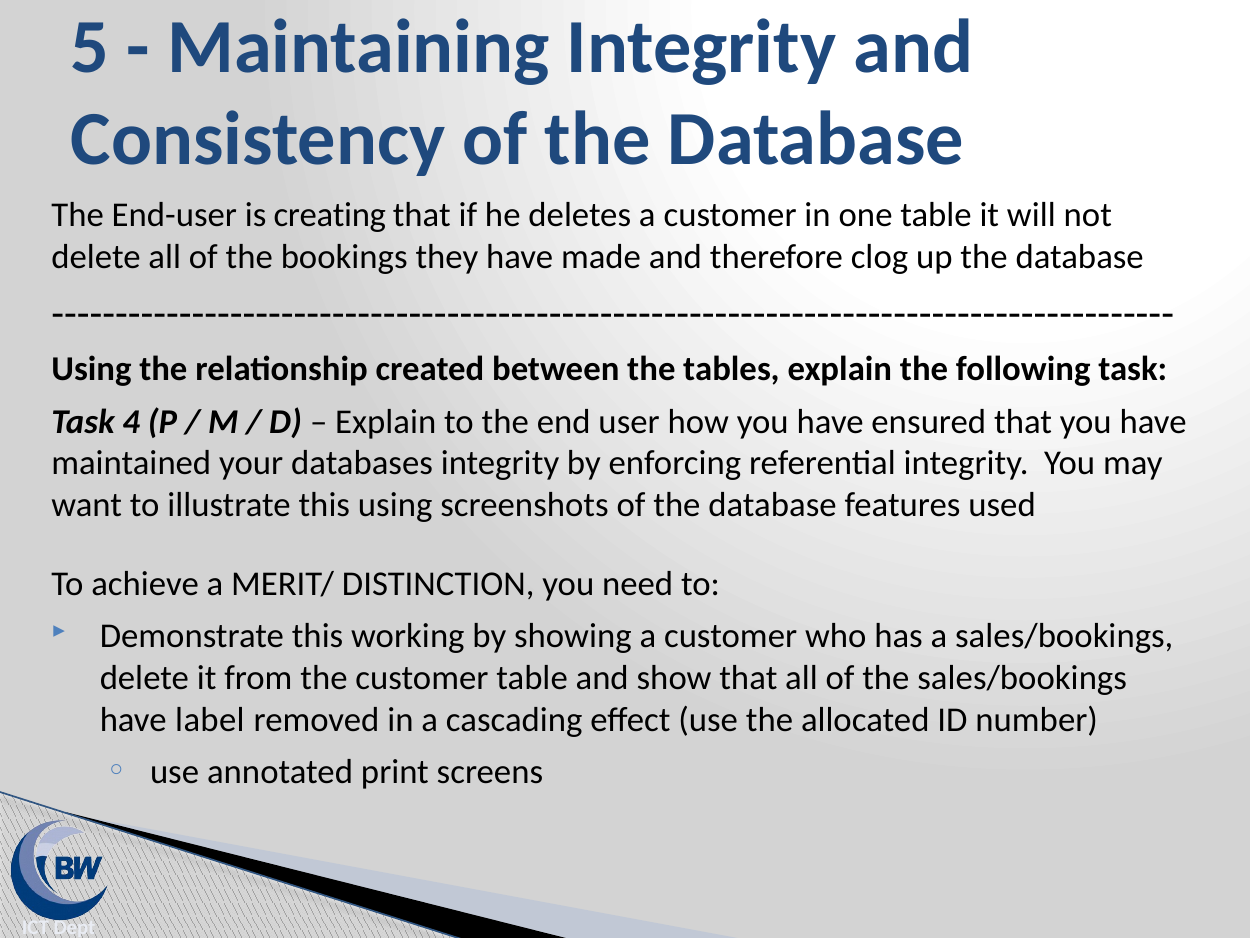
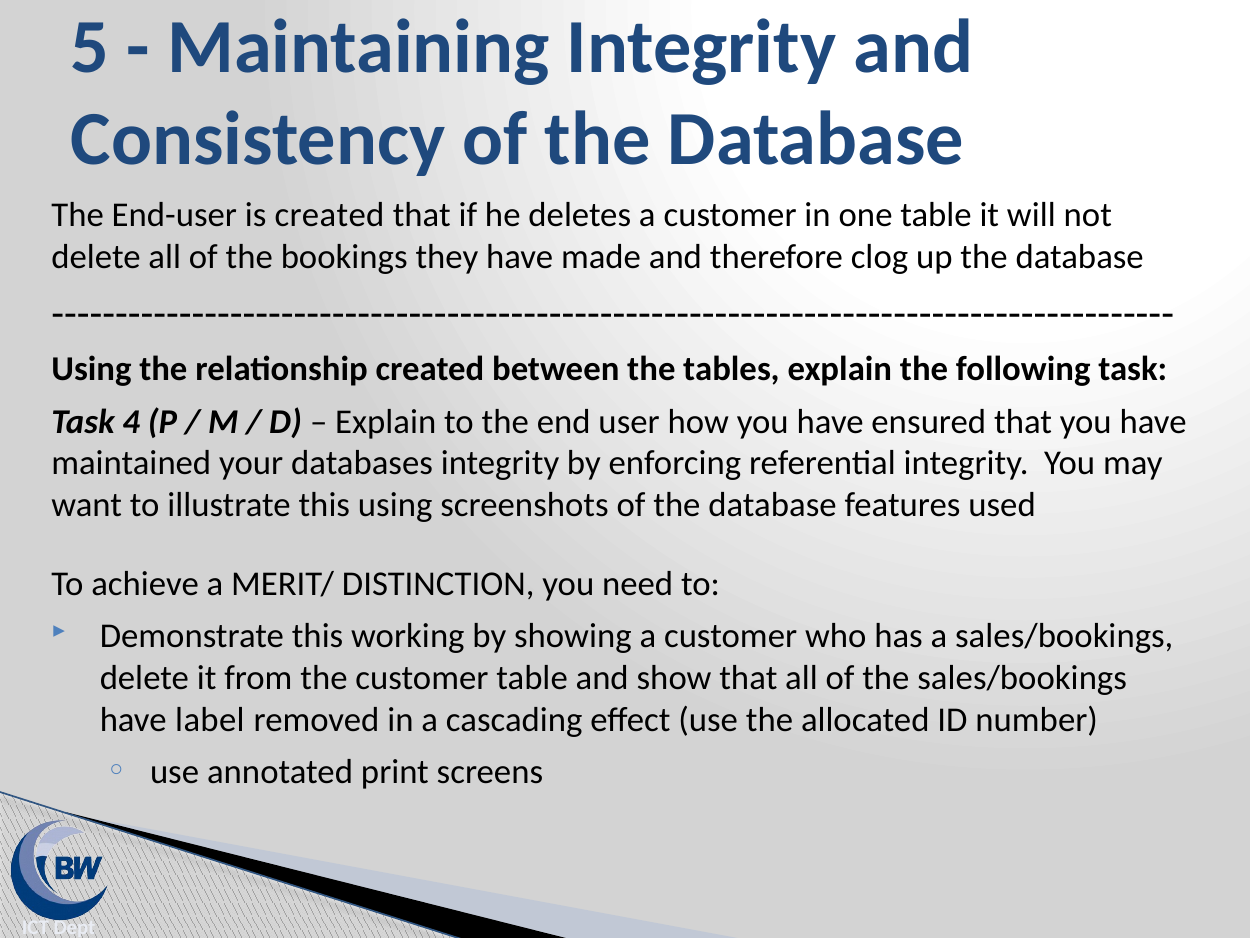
is creating: creating -> created
